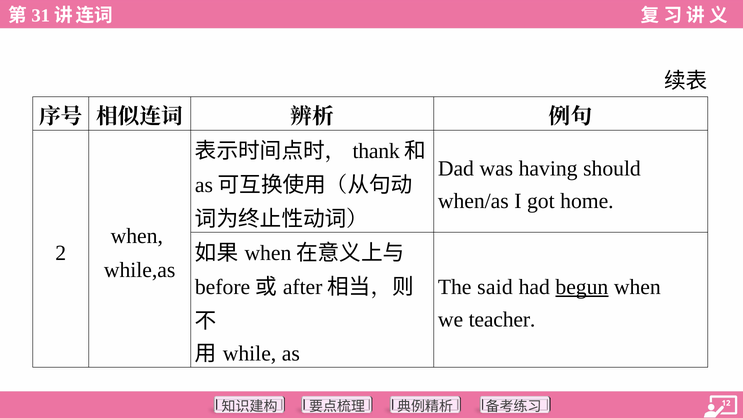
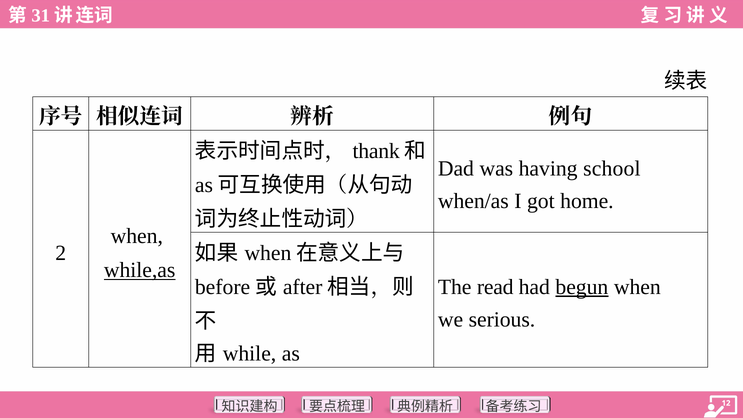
should: should -> school
while,as underline: none -> present
said: said -> read
teacher: teacher -> serious
